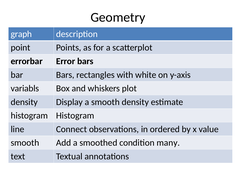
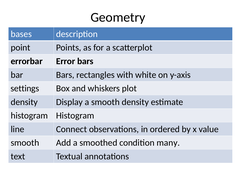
graph: graph -> bases
variabls: variabls -> settings
